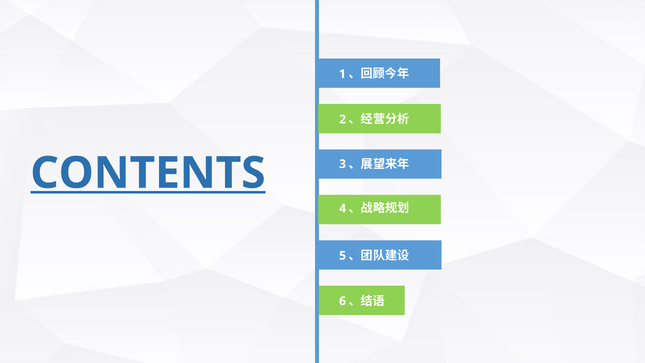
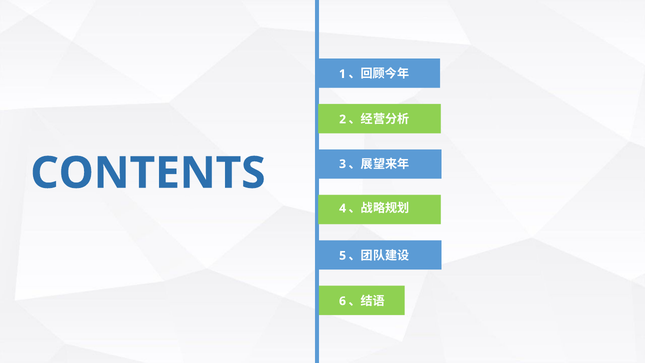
CONTENTS underline: present -> none
